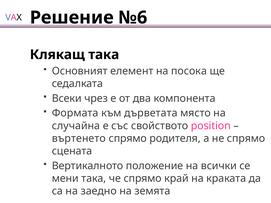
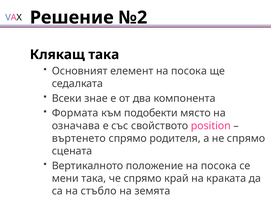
№6: №6 -> №2
чрез: чрез -> знае
дърветата: дърветата -> подобекти
случайна: случайна -> означава
положение на всички: всички -> посока
заедно: заедно -> стъбло
